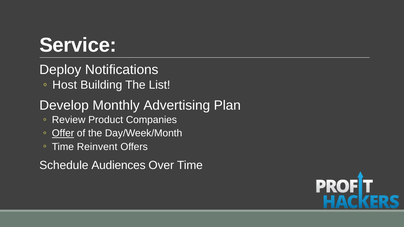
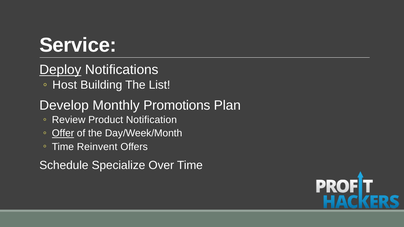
Deploy underline: none -> present
Advertising: Advertising -> Promotions
Companies: Companies -> Notification
Audiences: Audiences -> Specialize
